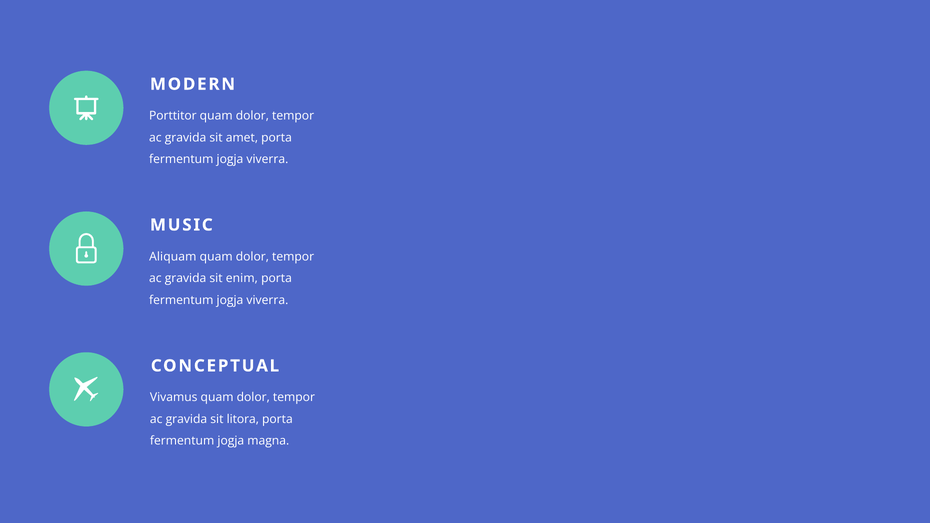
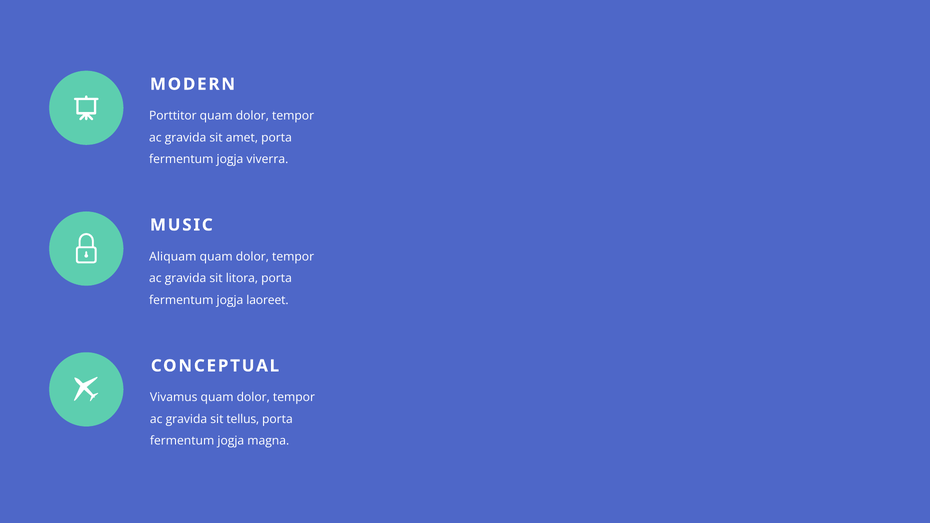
enim: enim -> litora
viverra at (267, 300): viverra -> laoreet
litora: litora -> tellus
